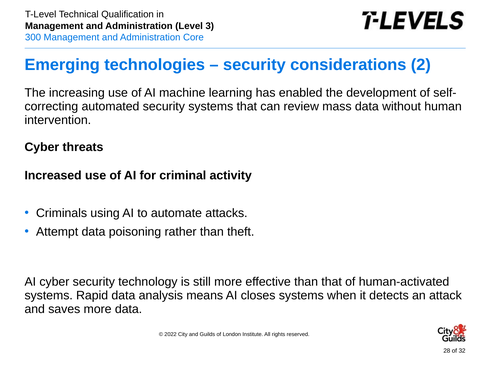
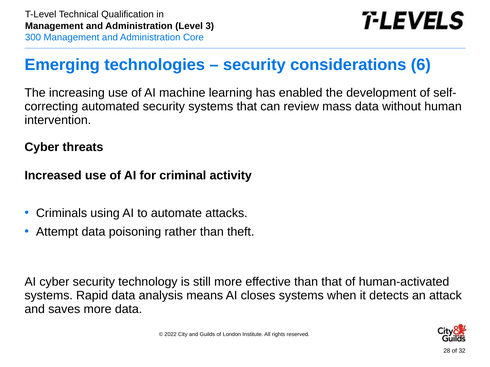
2: 2 -> 6
